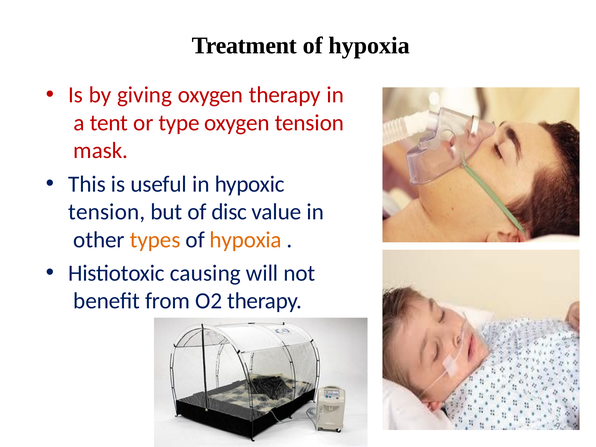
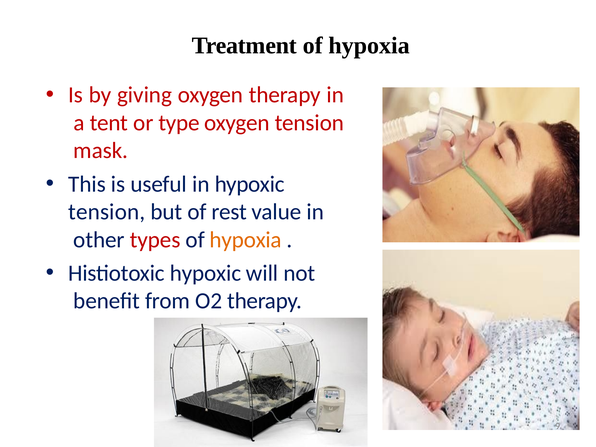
disc: disc -> rest
types colour: orange -> red
Histiotoxic causing: causing -> hypoxic
